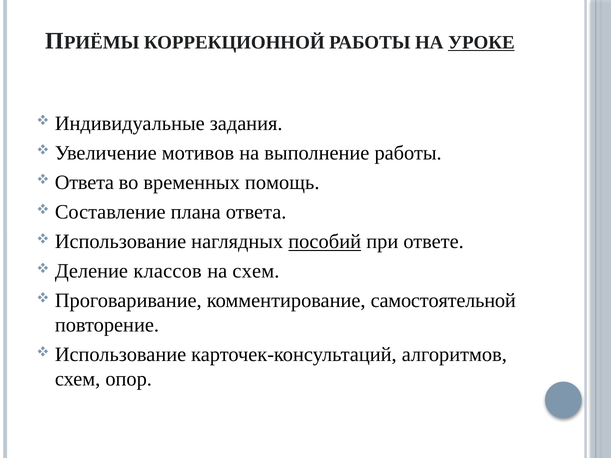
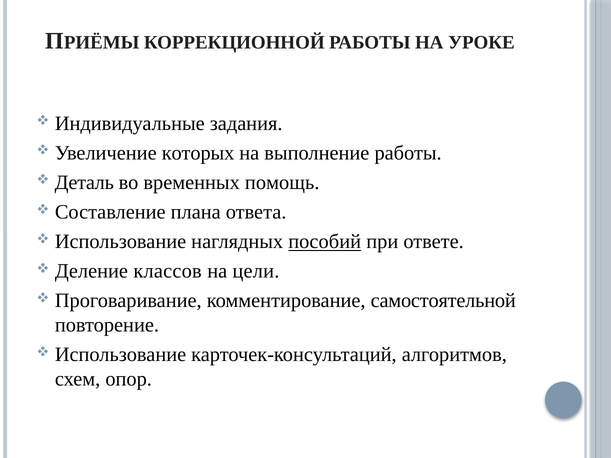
УРОКЕ underline: present -> none
мотивов: мотивов -> которых
Ответа at (84, 183): Ответа -> Деталь
на схем: схем -> цели
